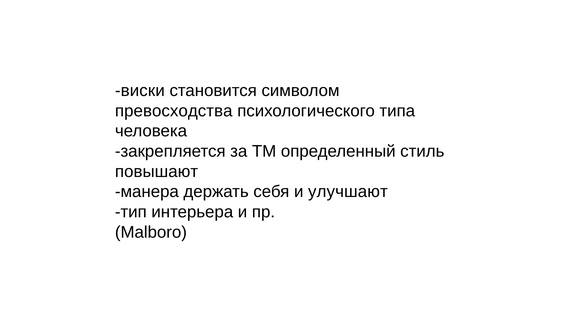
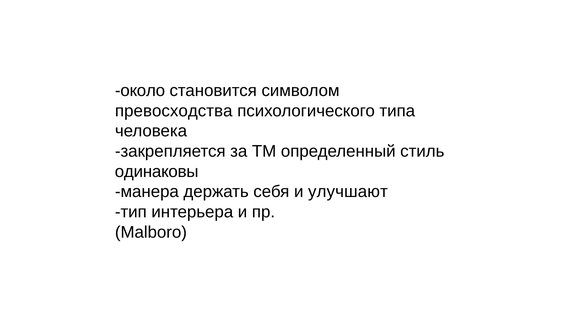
виски: виски -> около
повышают: повышают -> одинаковы
